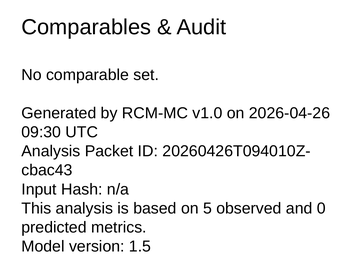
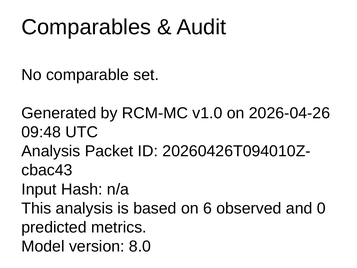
09:30: 09:30 -> 09:48
5: 5 -> 6
1.5: 1.5 -> 8.0
